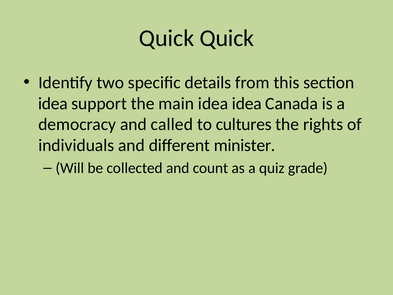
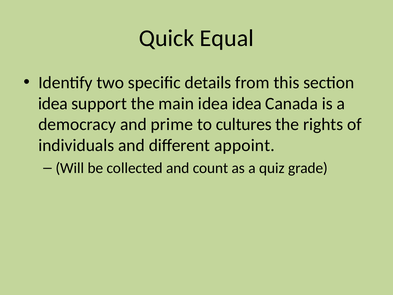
Quick Quick: Quick -> Equal
called: called -> prime
minister: minister -> appoint
